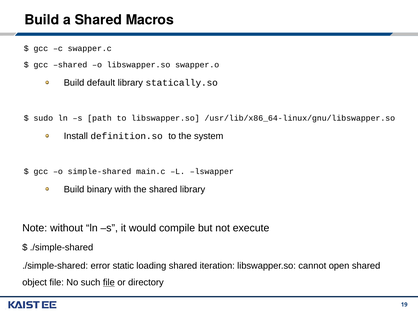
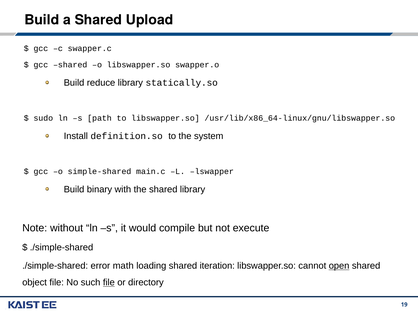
Macros: Macros -> Upload
default: default -> reduce
static: static -> math
open underline: none -> present
